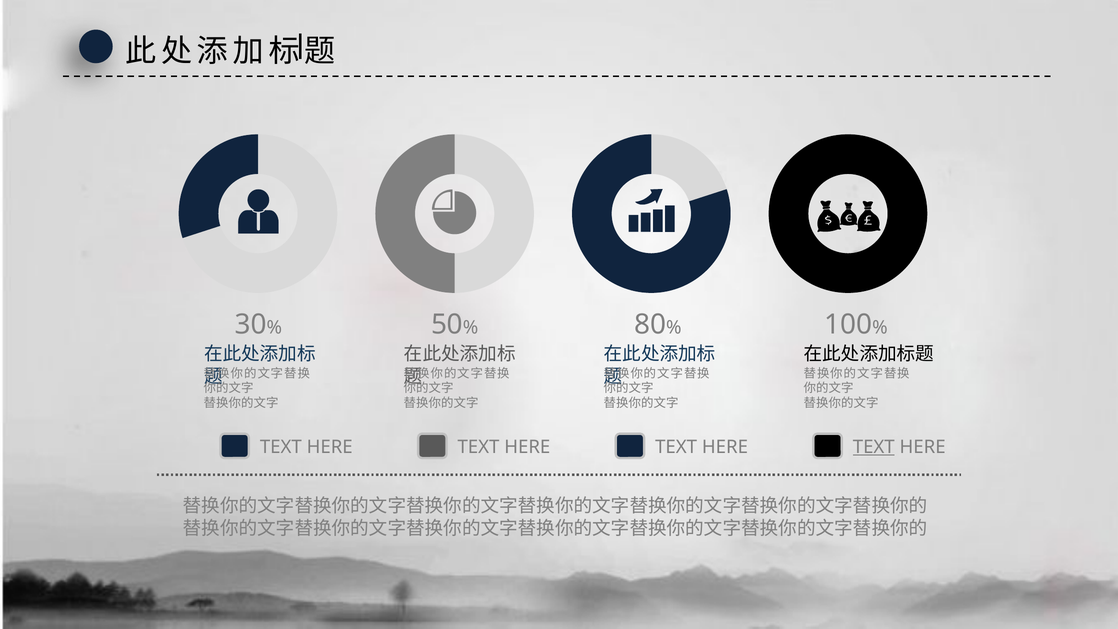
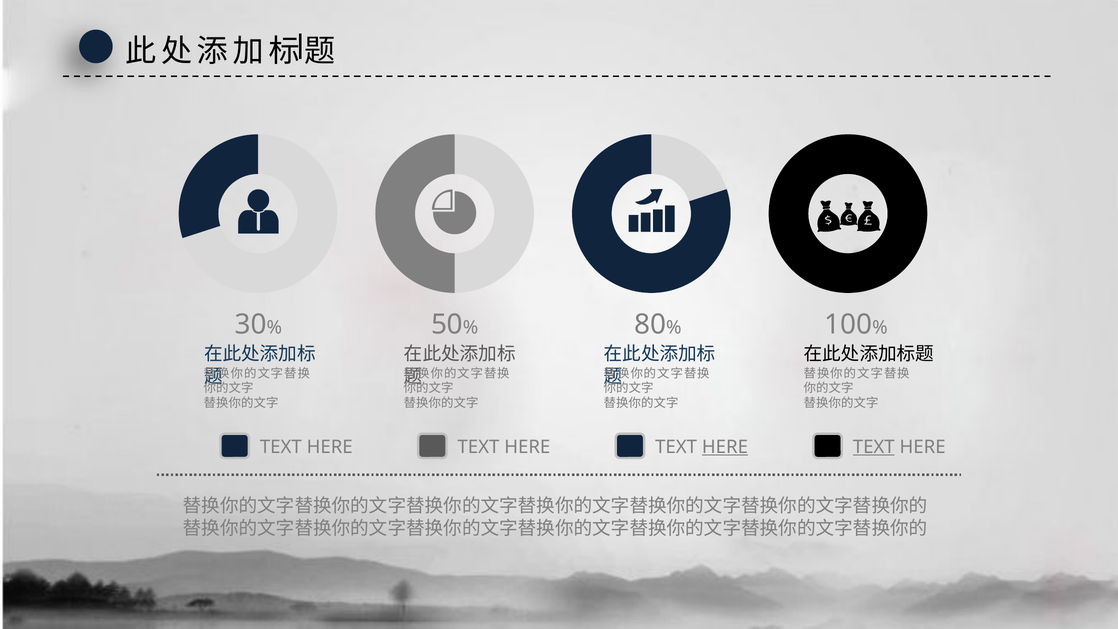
HERE at (725, 447) underline: none -> present
